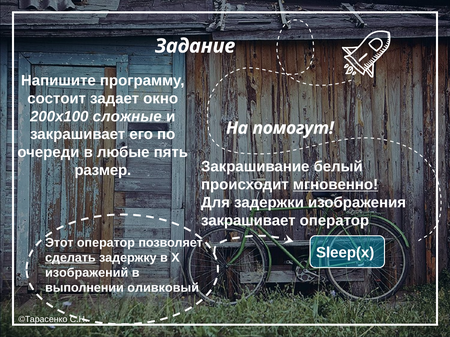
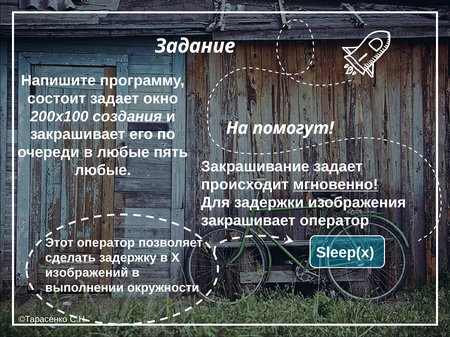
сложные: сложные -> создания
размер at (103, 171): размер -> любые
Закрашивание белый: белый -> задает
сделать underline: present -> none
оливковый: оливковый -> окружности
